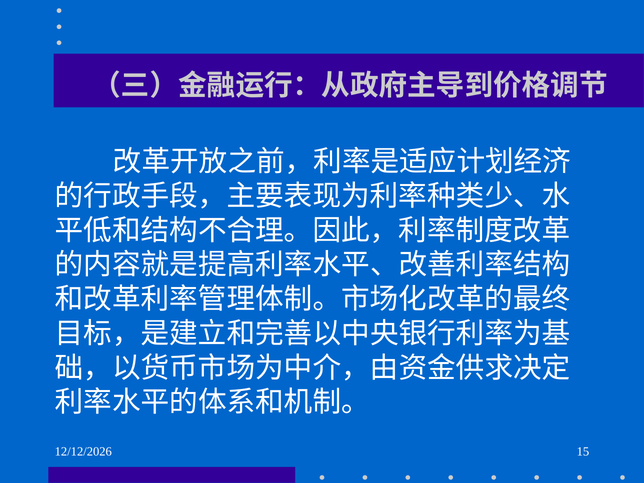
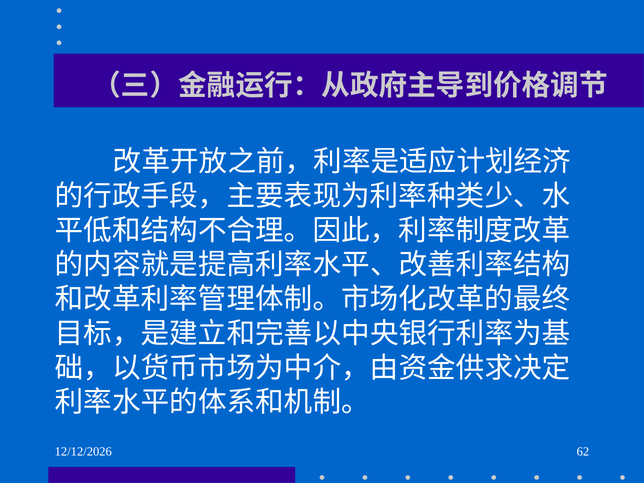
15: 15 -> 62
